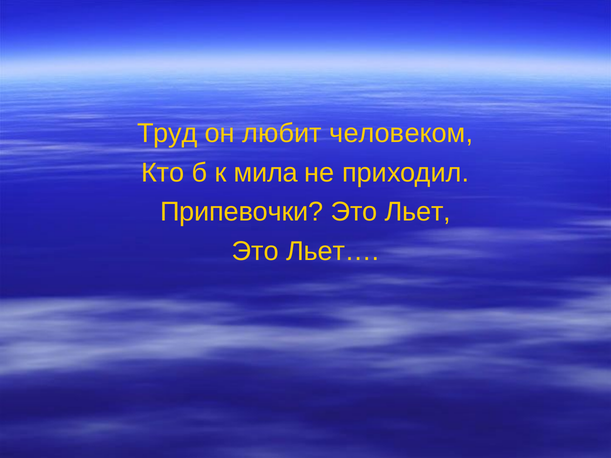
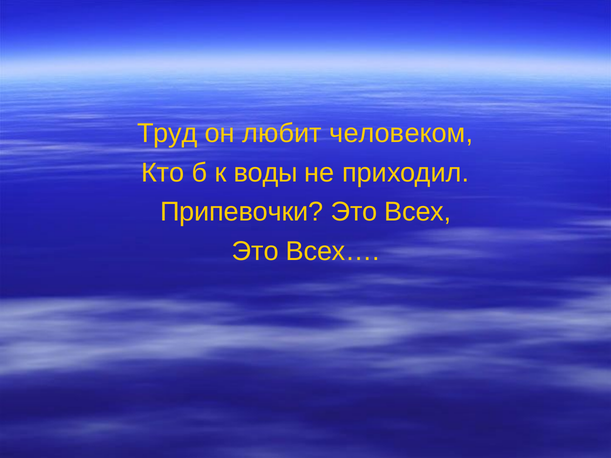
мила: мила -> воды
Льет: Льет -> Всех
Льет…: Льет… -> Всех…
